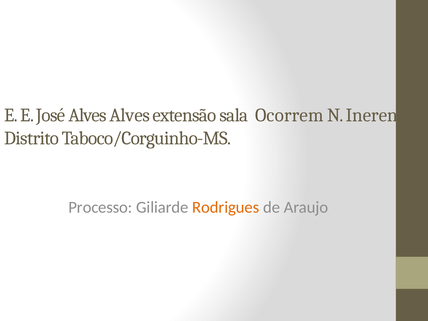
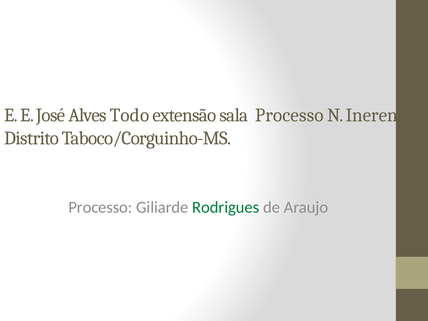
Alves Alves: Alves -> Todo
sala Ocorrem: Ocorrem -> Processo
Rodrigues colour: orange -> green
